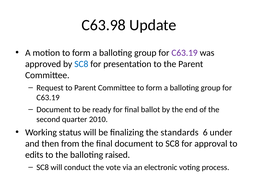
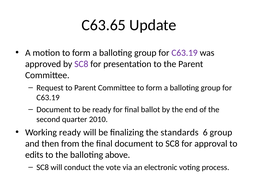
C63.98: C63.98 -> C63.65
SC8 at (81, 64) colour: blue -> purple
Working status: status -> ready
6 under: under -> group
raised: raised -> above
